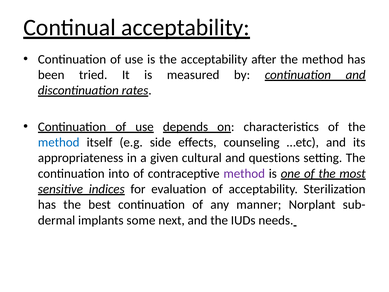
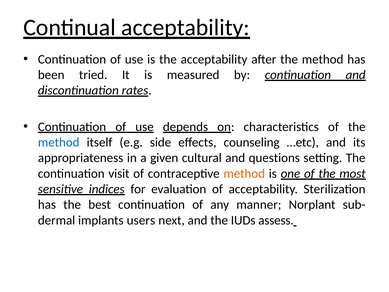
into: into -> visit
method at (244, 173) colour: purple -> orange
some: some -> users
needs: needs -> assess
